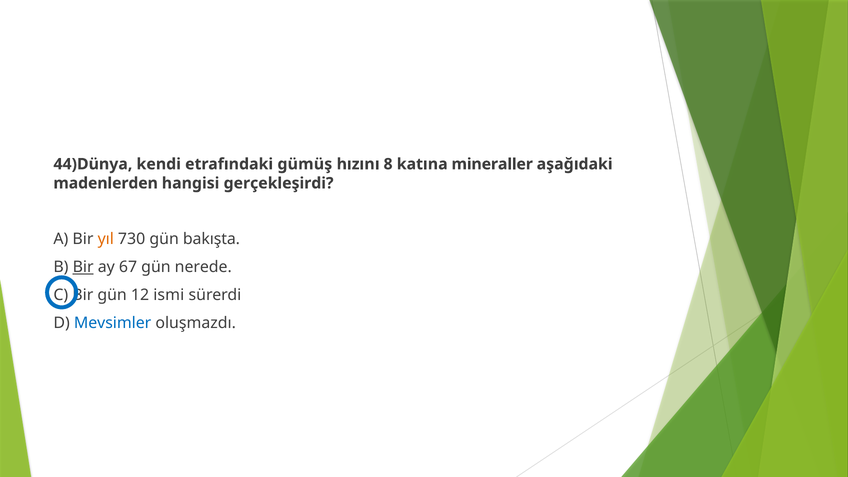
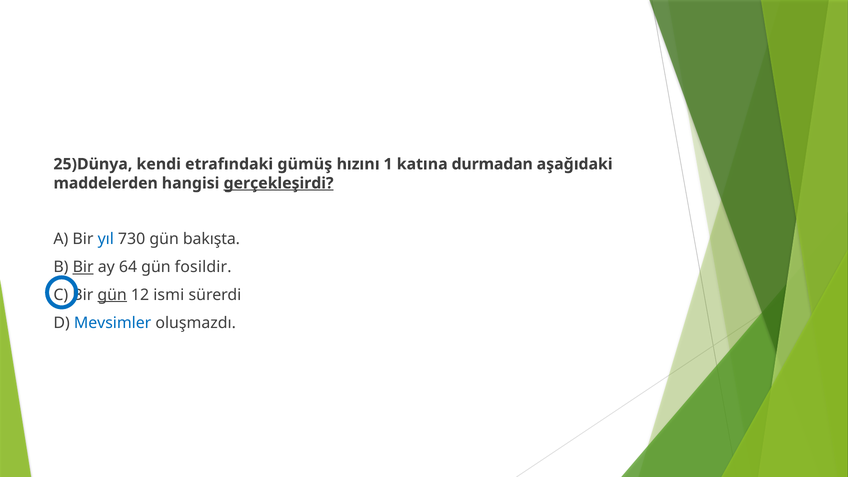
44)Dünya: 44)Dünya -> 25)Dünya
8: 8 -> 1
mineraller: mineraller -> durmadan
madenlerden: madenlerden -> maddelerden
gerçekleşirdi underline: none -> present
yıl colour: orange -> blue
67: 67 -> 64
nerede: nerede -> fosildir
gün at (112, 295) underline: none -> present
